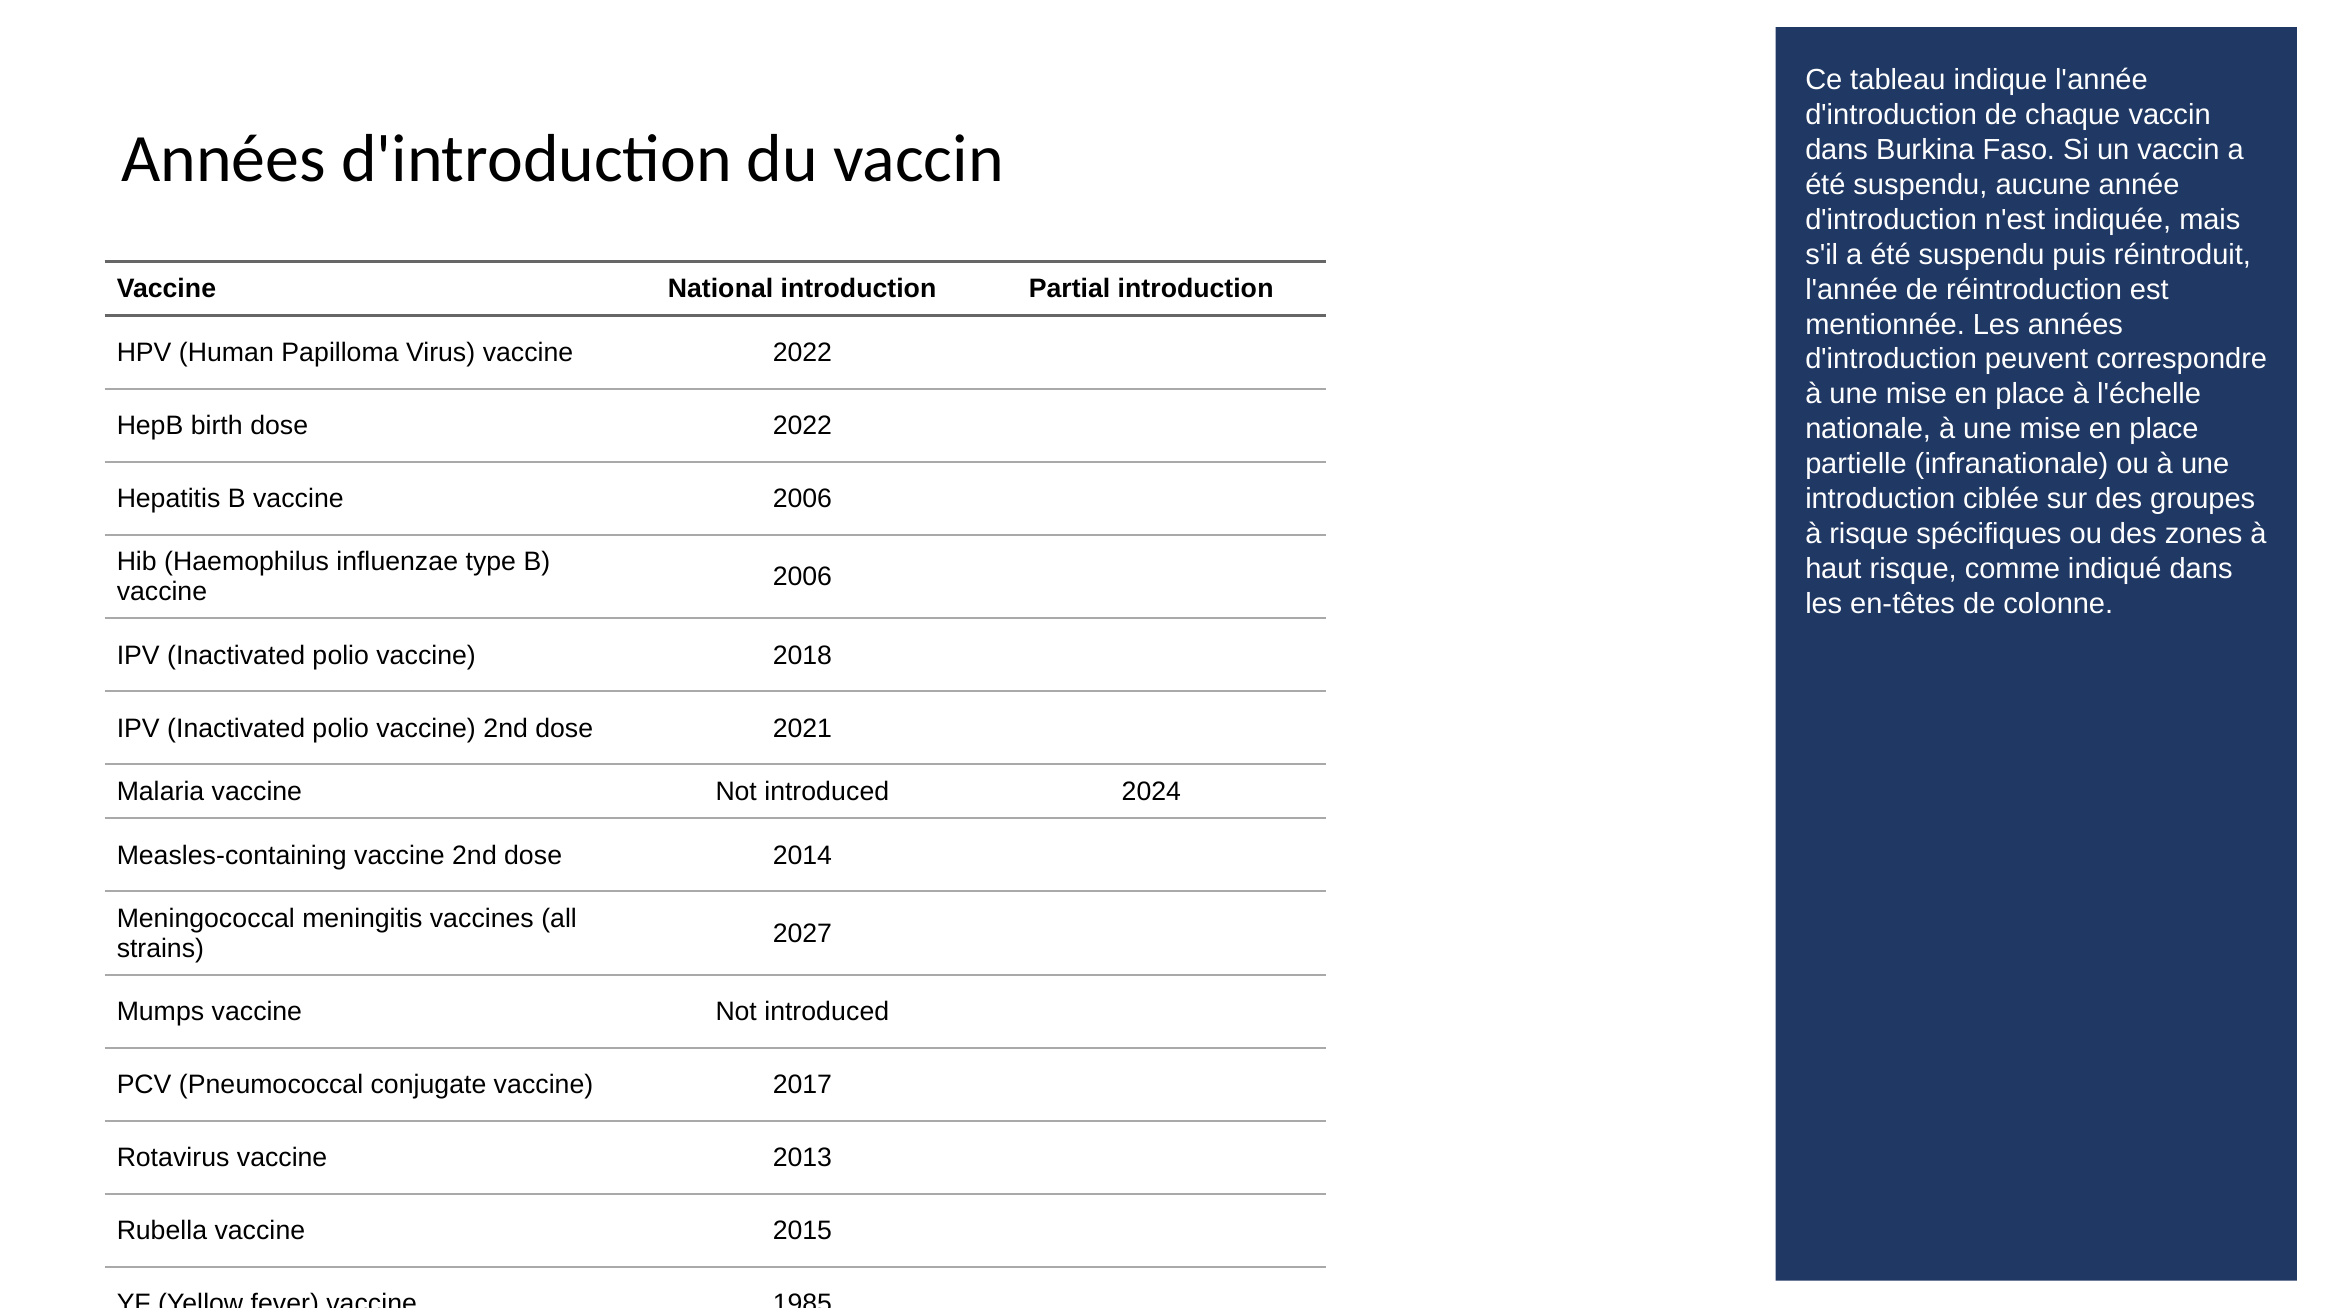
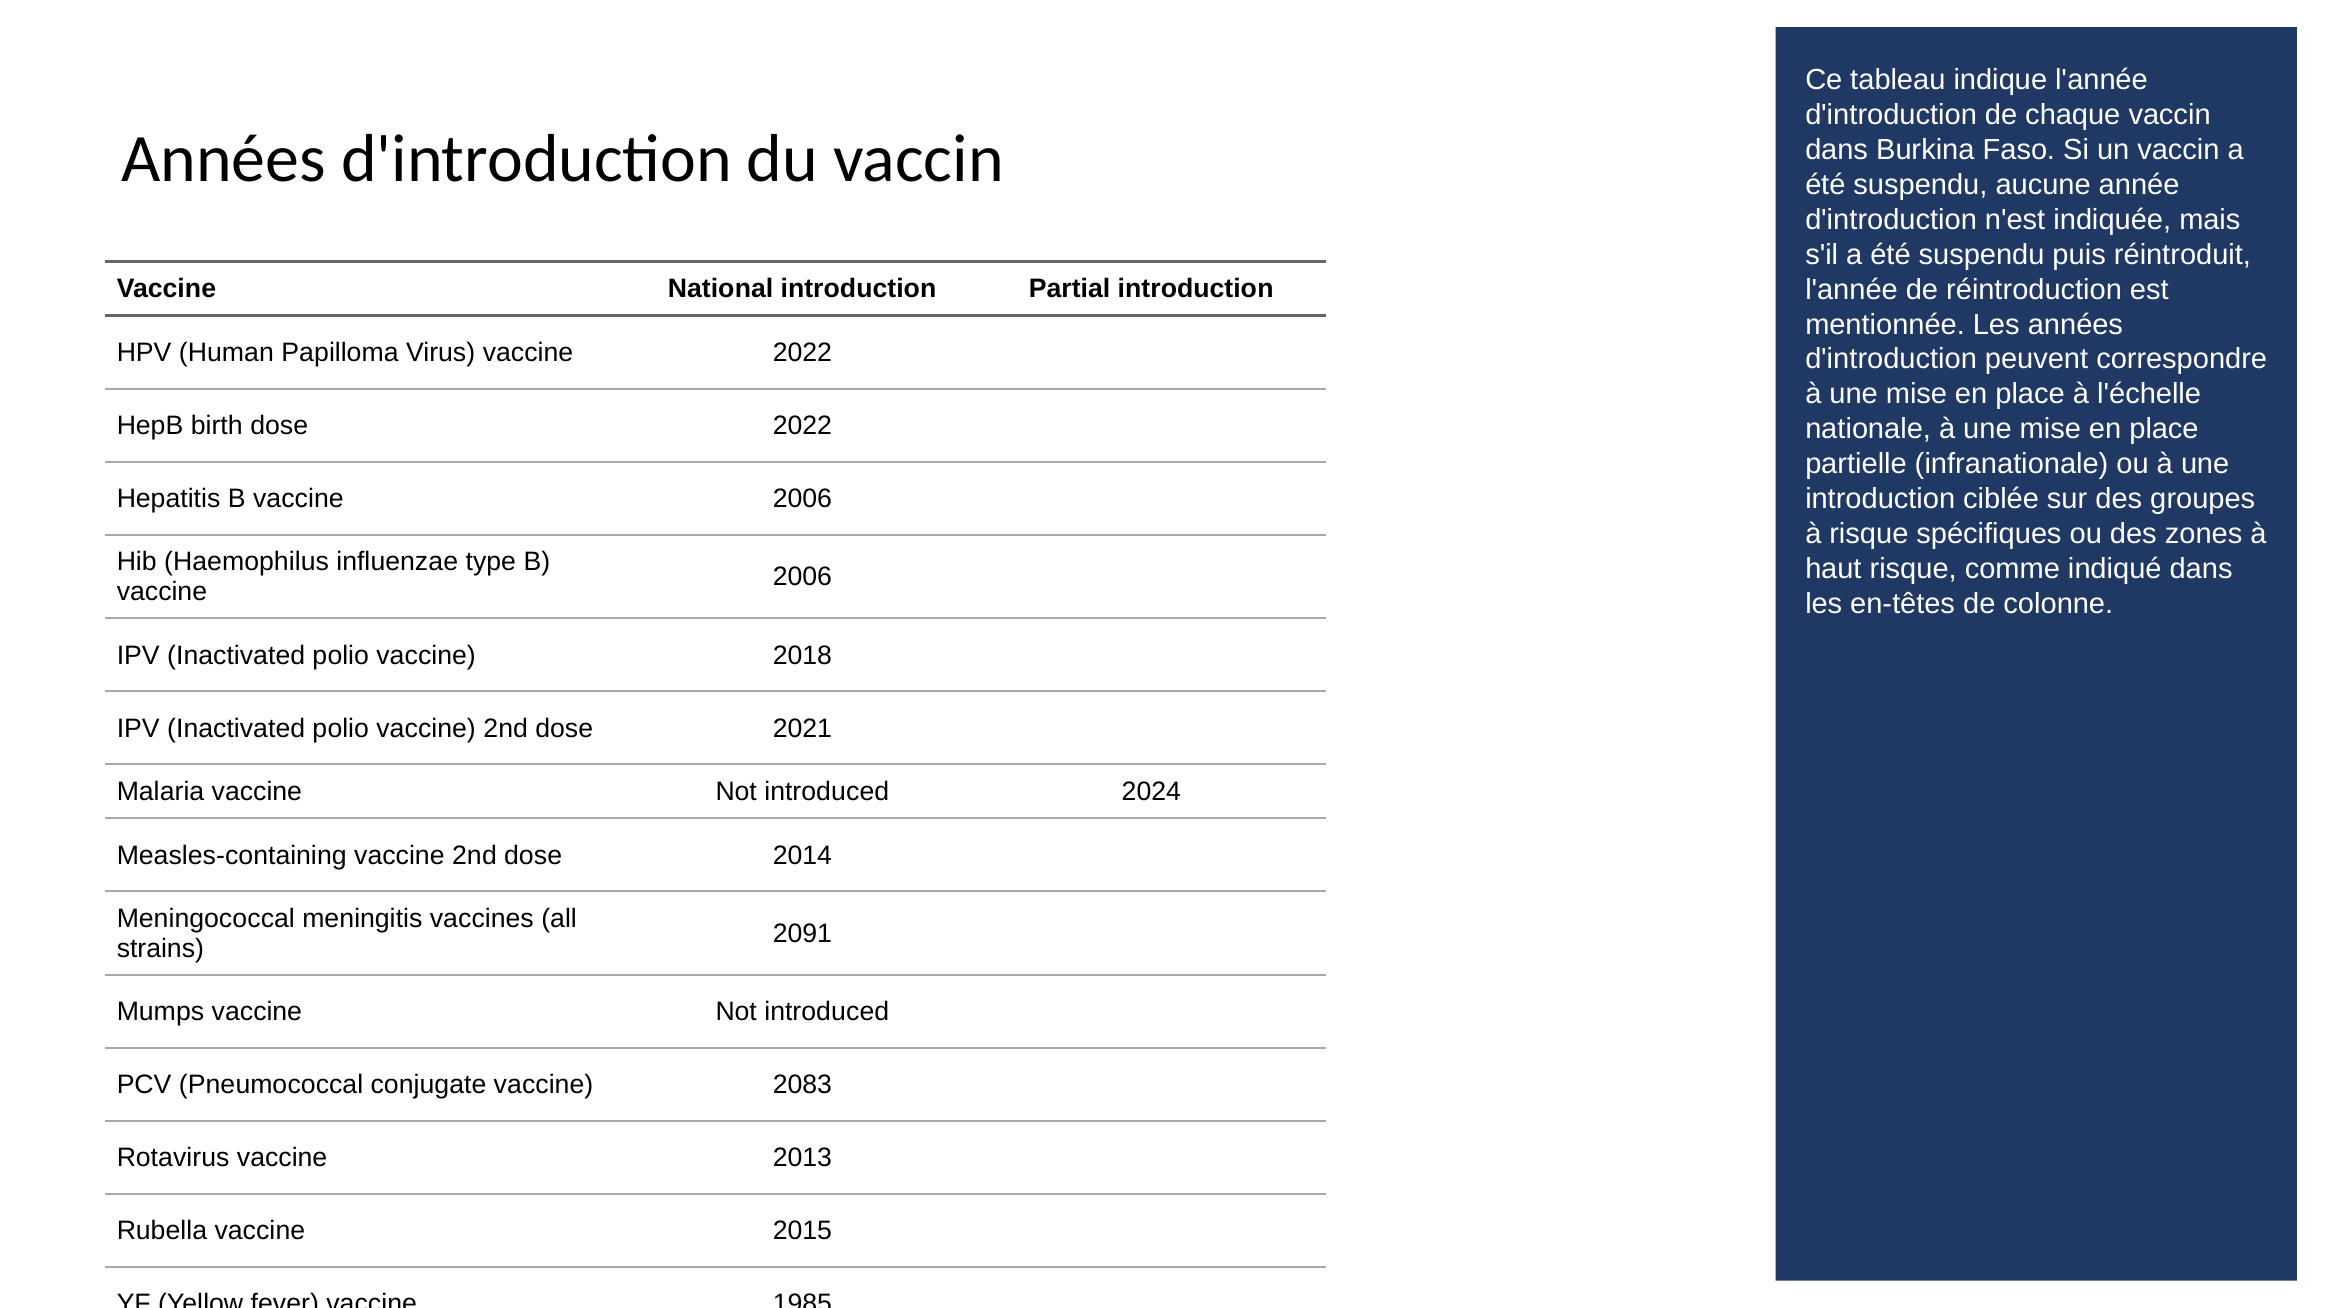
2027: 2027 -> 2091
2017: 2017 -> 2083
